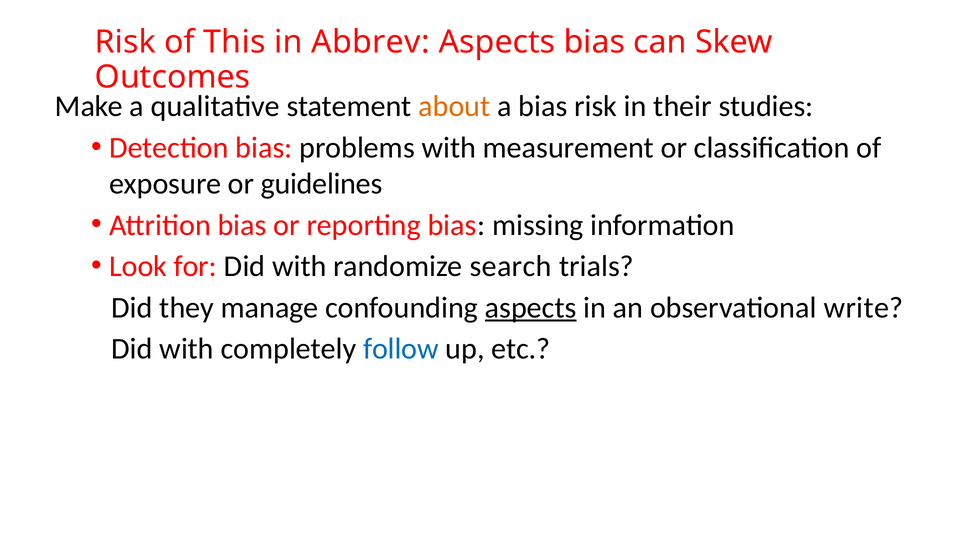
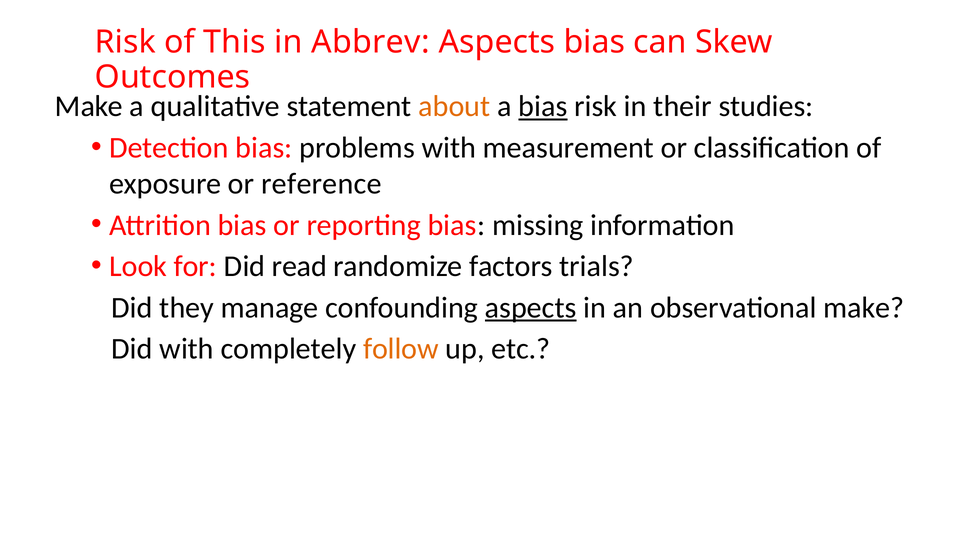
bias at (543, 107) underline: none -> present
guidelines: guidelines -> reference
for Did with: with -> read
search: search -> factors
observational write: write -> make
follow colour: blue -> orange
